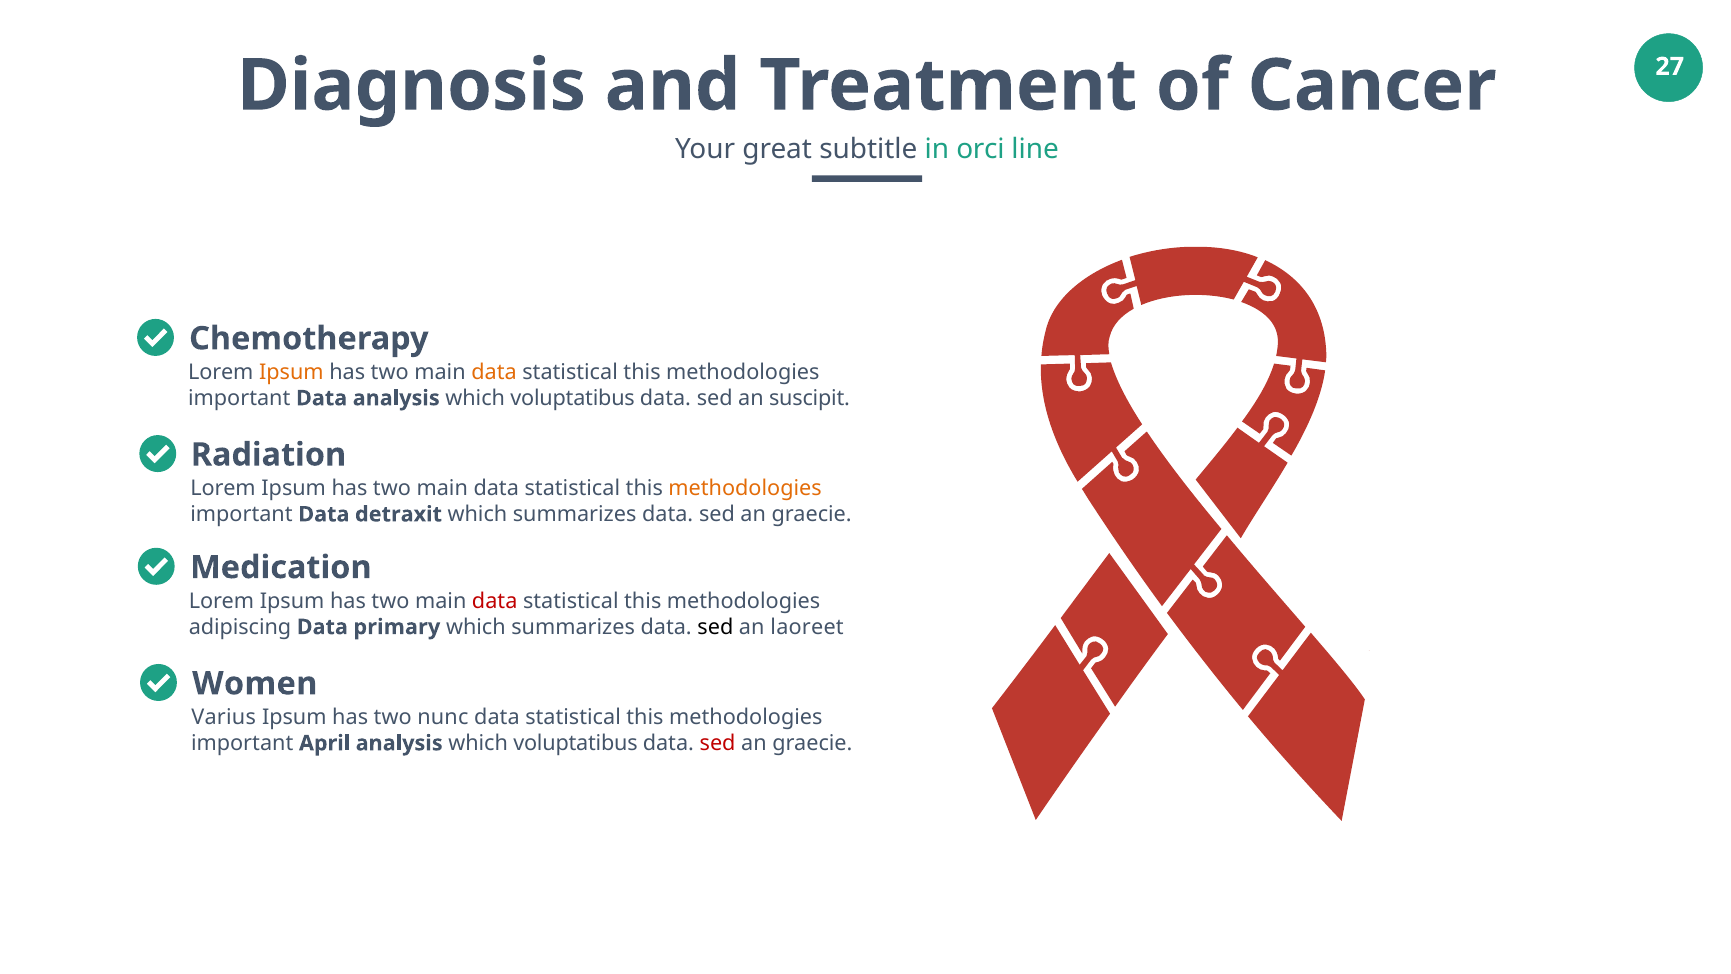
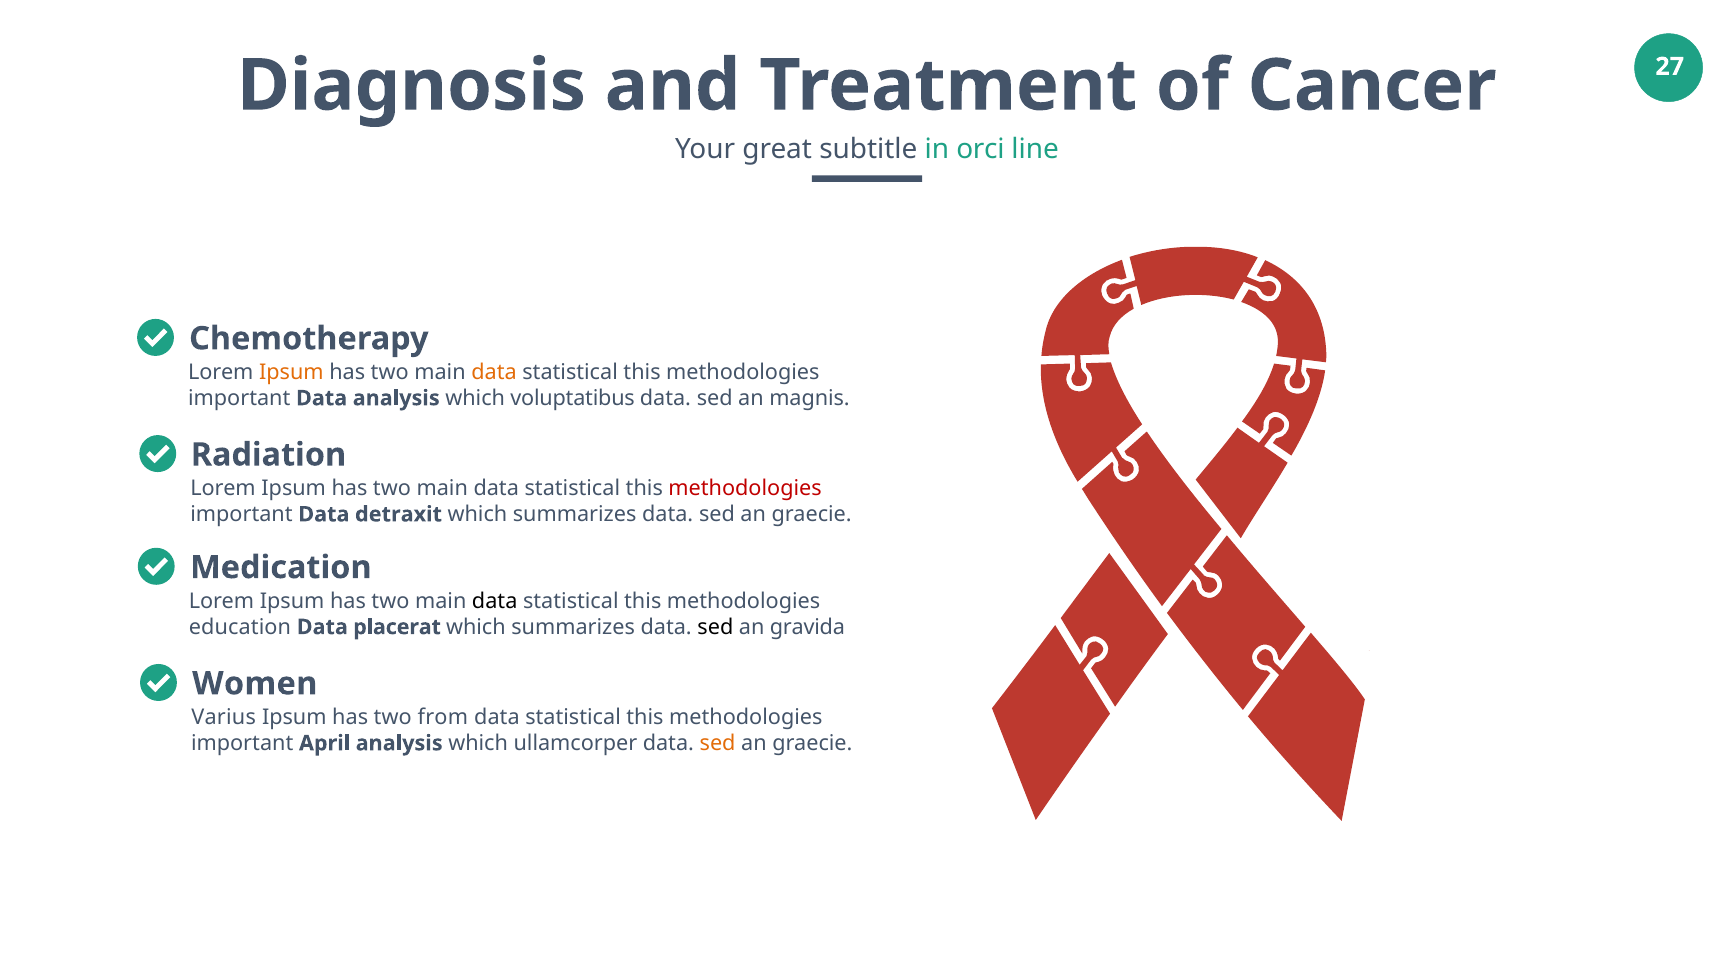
suscipit: suscipit -> magnis
methodologies at (745, 488) colour: orange -> red
data at (495, 601) colour: red -> black
adipiscing: adipiscing -> education
primary: primary -> placerat
laoreet: laoreet -> gravida
nunc: nunc -> from
voluptatibus at (576, 743): voluptatibus -> ullamcorper
sed at (718, 743) colour: red -> orange
